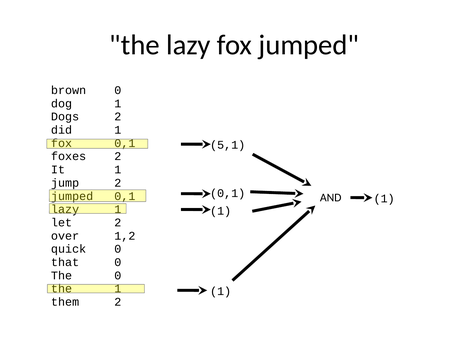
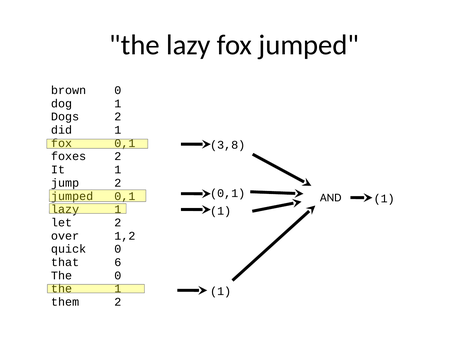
5,1: 5,1 -> 3,8
that 0: 0 -> 6
